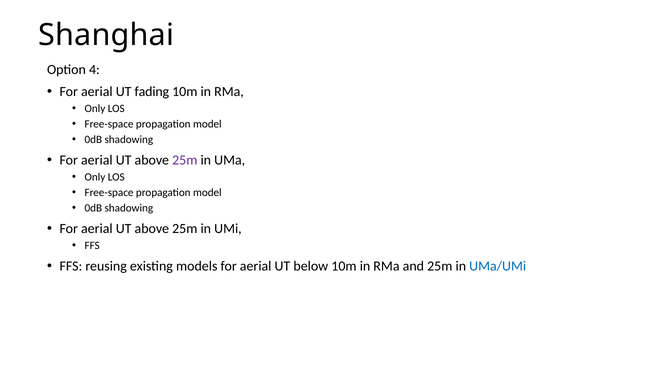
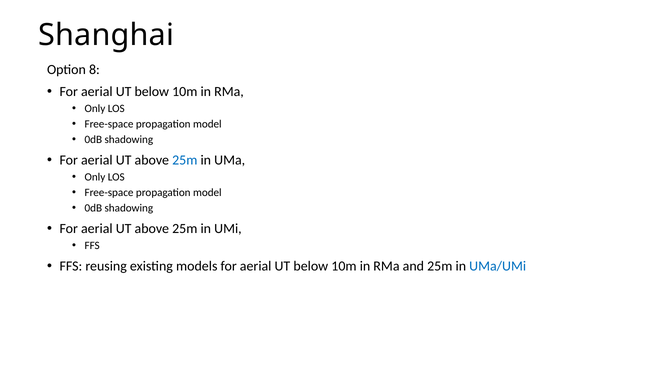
4: 4 -> 8
fading at (152, 91): fading -> below
25m at (185, 160) colour: purple -> blue
